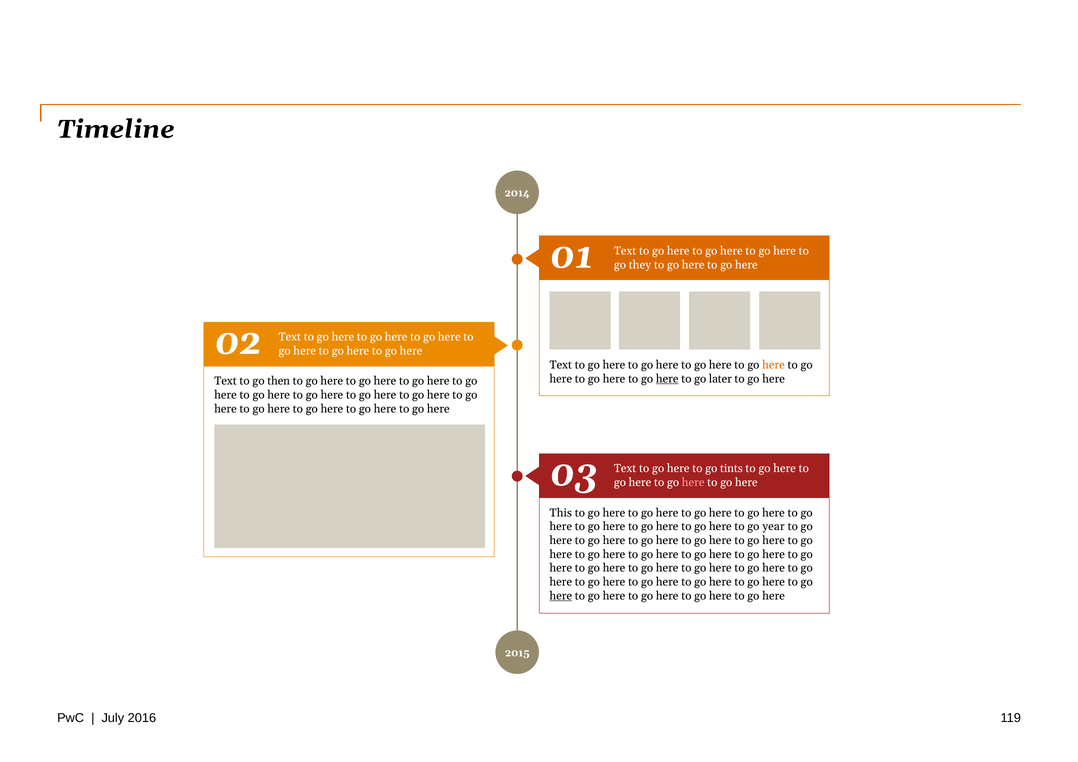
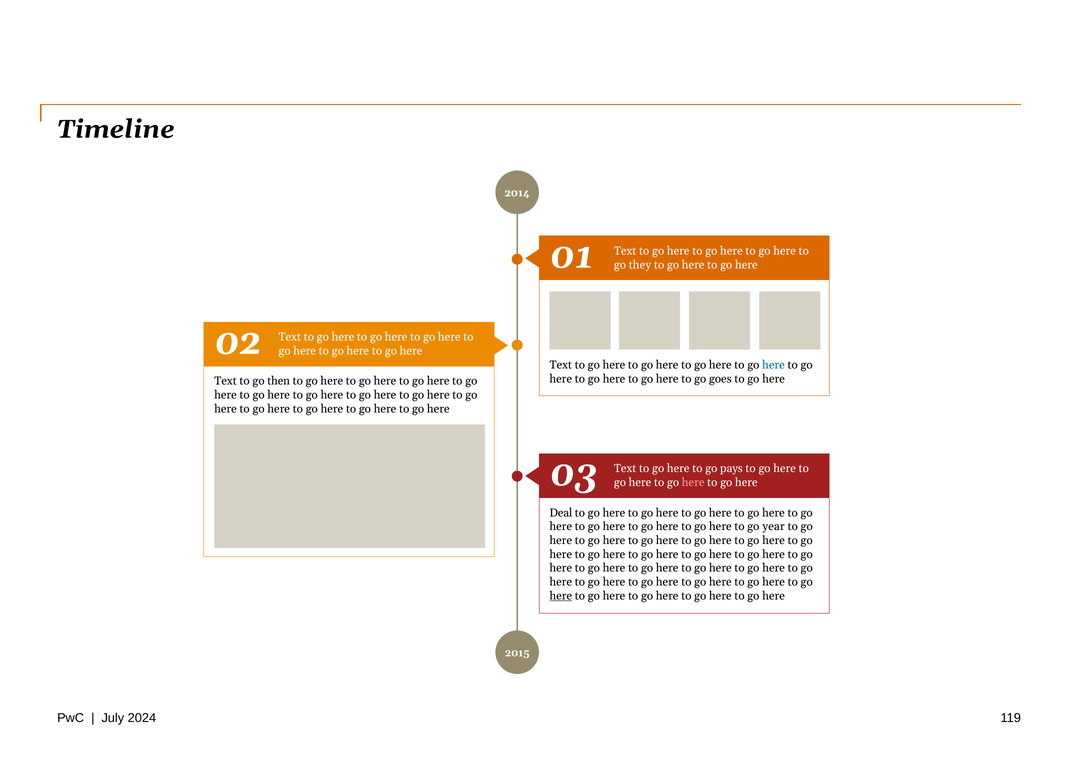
here at (773, 365) colour: orange -> blue
here at (667, 379) underline: present -> none
later: later -> goes
tints: tints -> pays
This: This -> Deal
2016: 2016 -> 2024
